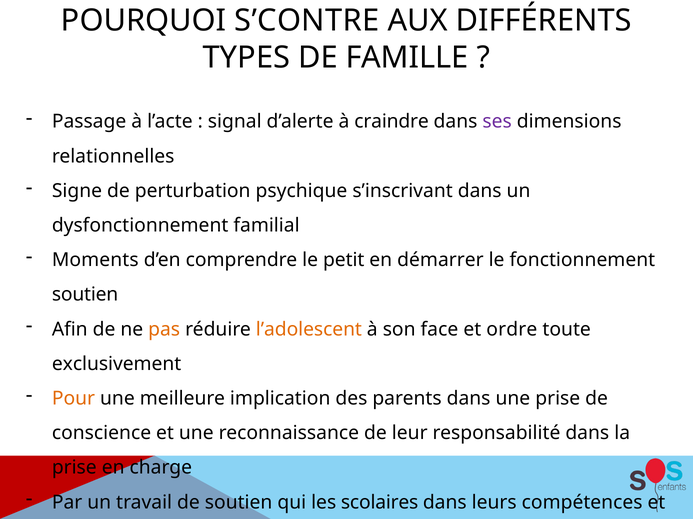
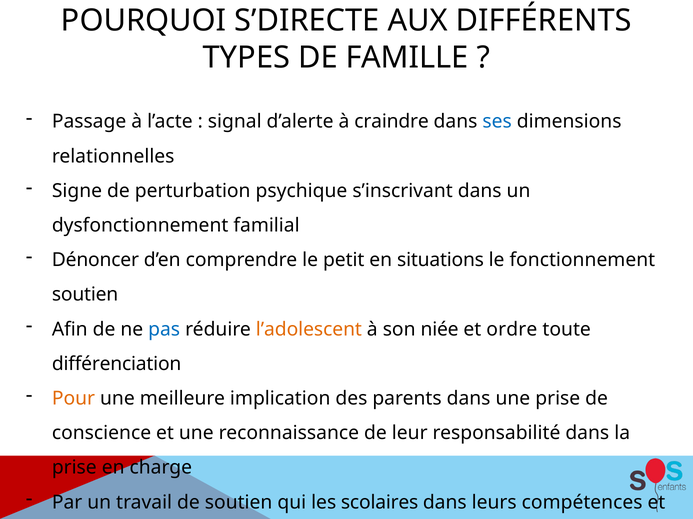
S’CONTRE: S’CONTRE -> S’DIRECTE
ses colour: purple -> blue
Moments: Moments -> Dénoncer
démarrer: démarrer -> situations
pas colour: orange -> blue
face: face -> niée
exclusivement: exclusivement -> différenciation
